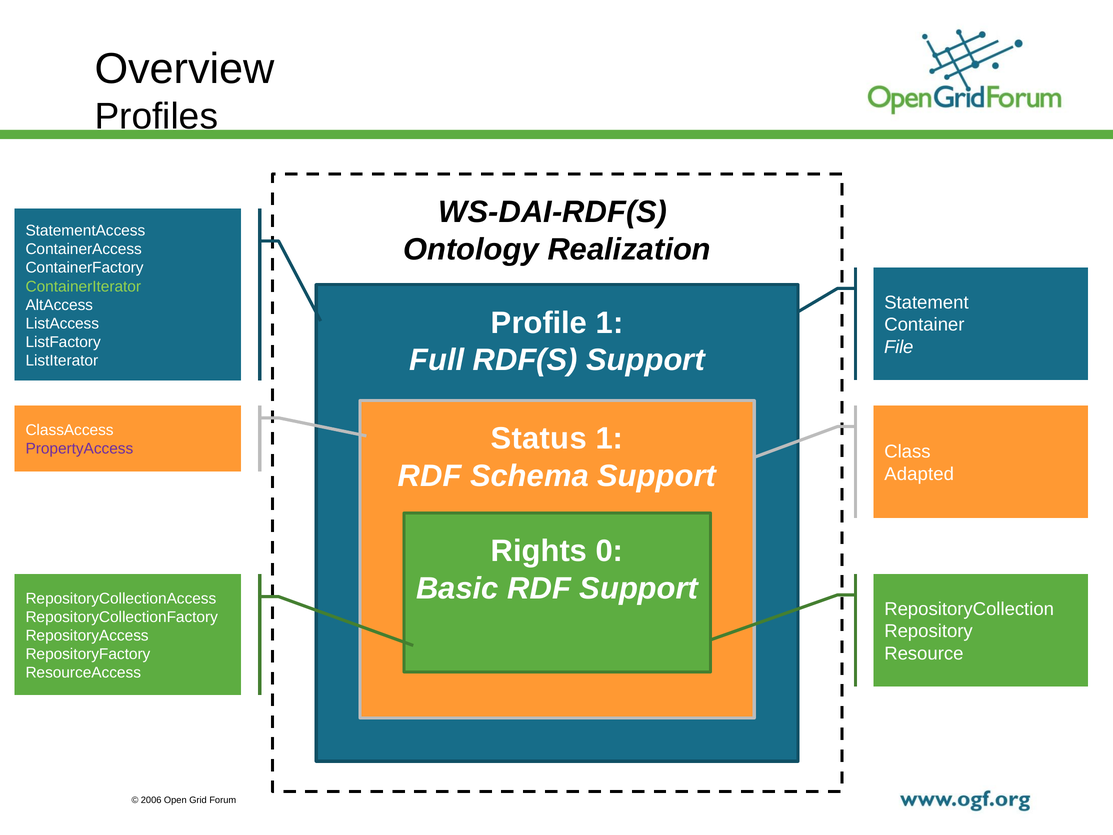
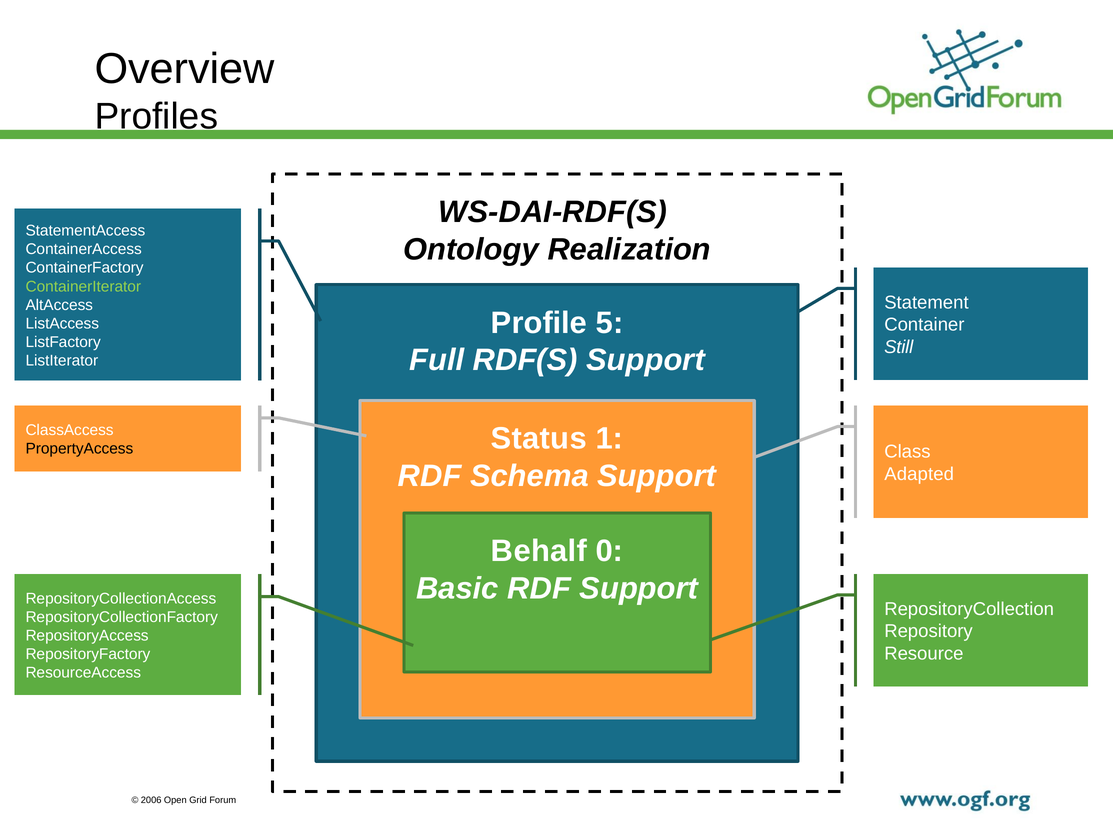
Profile 1: 1 -> 5
File: File -> Still
PropertyAccess colour: purple -> black
Rights: Rights -> Behalf
